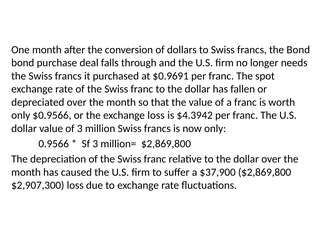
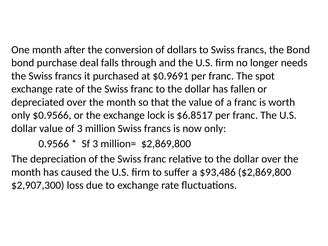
exchange loss: loss -> lock
$4.3942: $4.3942 -> $6.8517
$37,900: $37,900 -> $93,486
